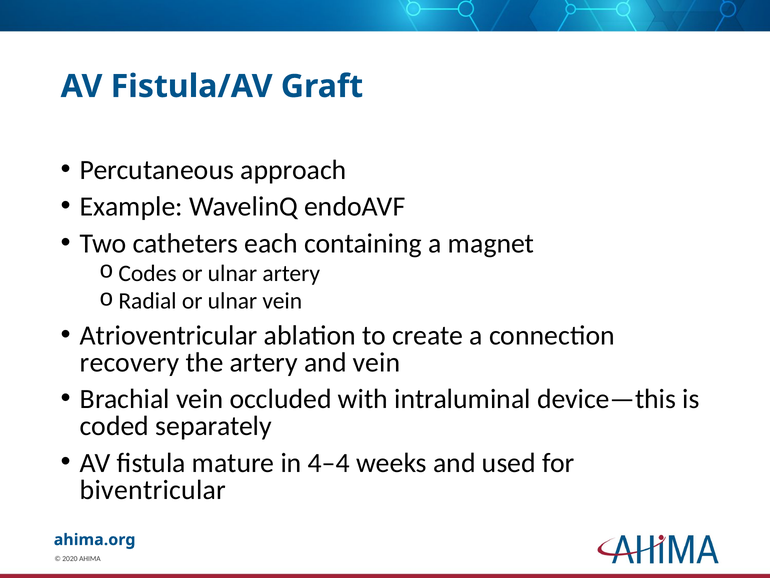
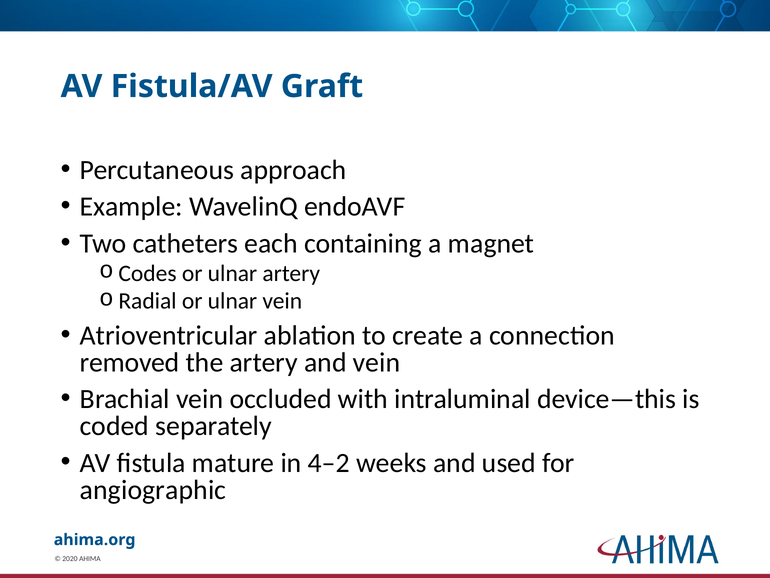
recovery: recovery -> removed
4–4: 4–4 -> 4–2
biventricular: biventricular -> angiographic
